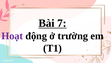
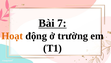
Hoạt colour: purple -> orange
